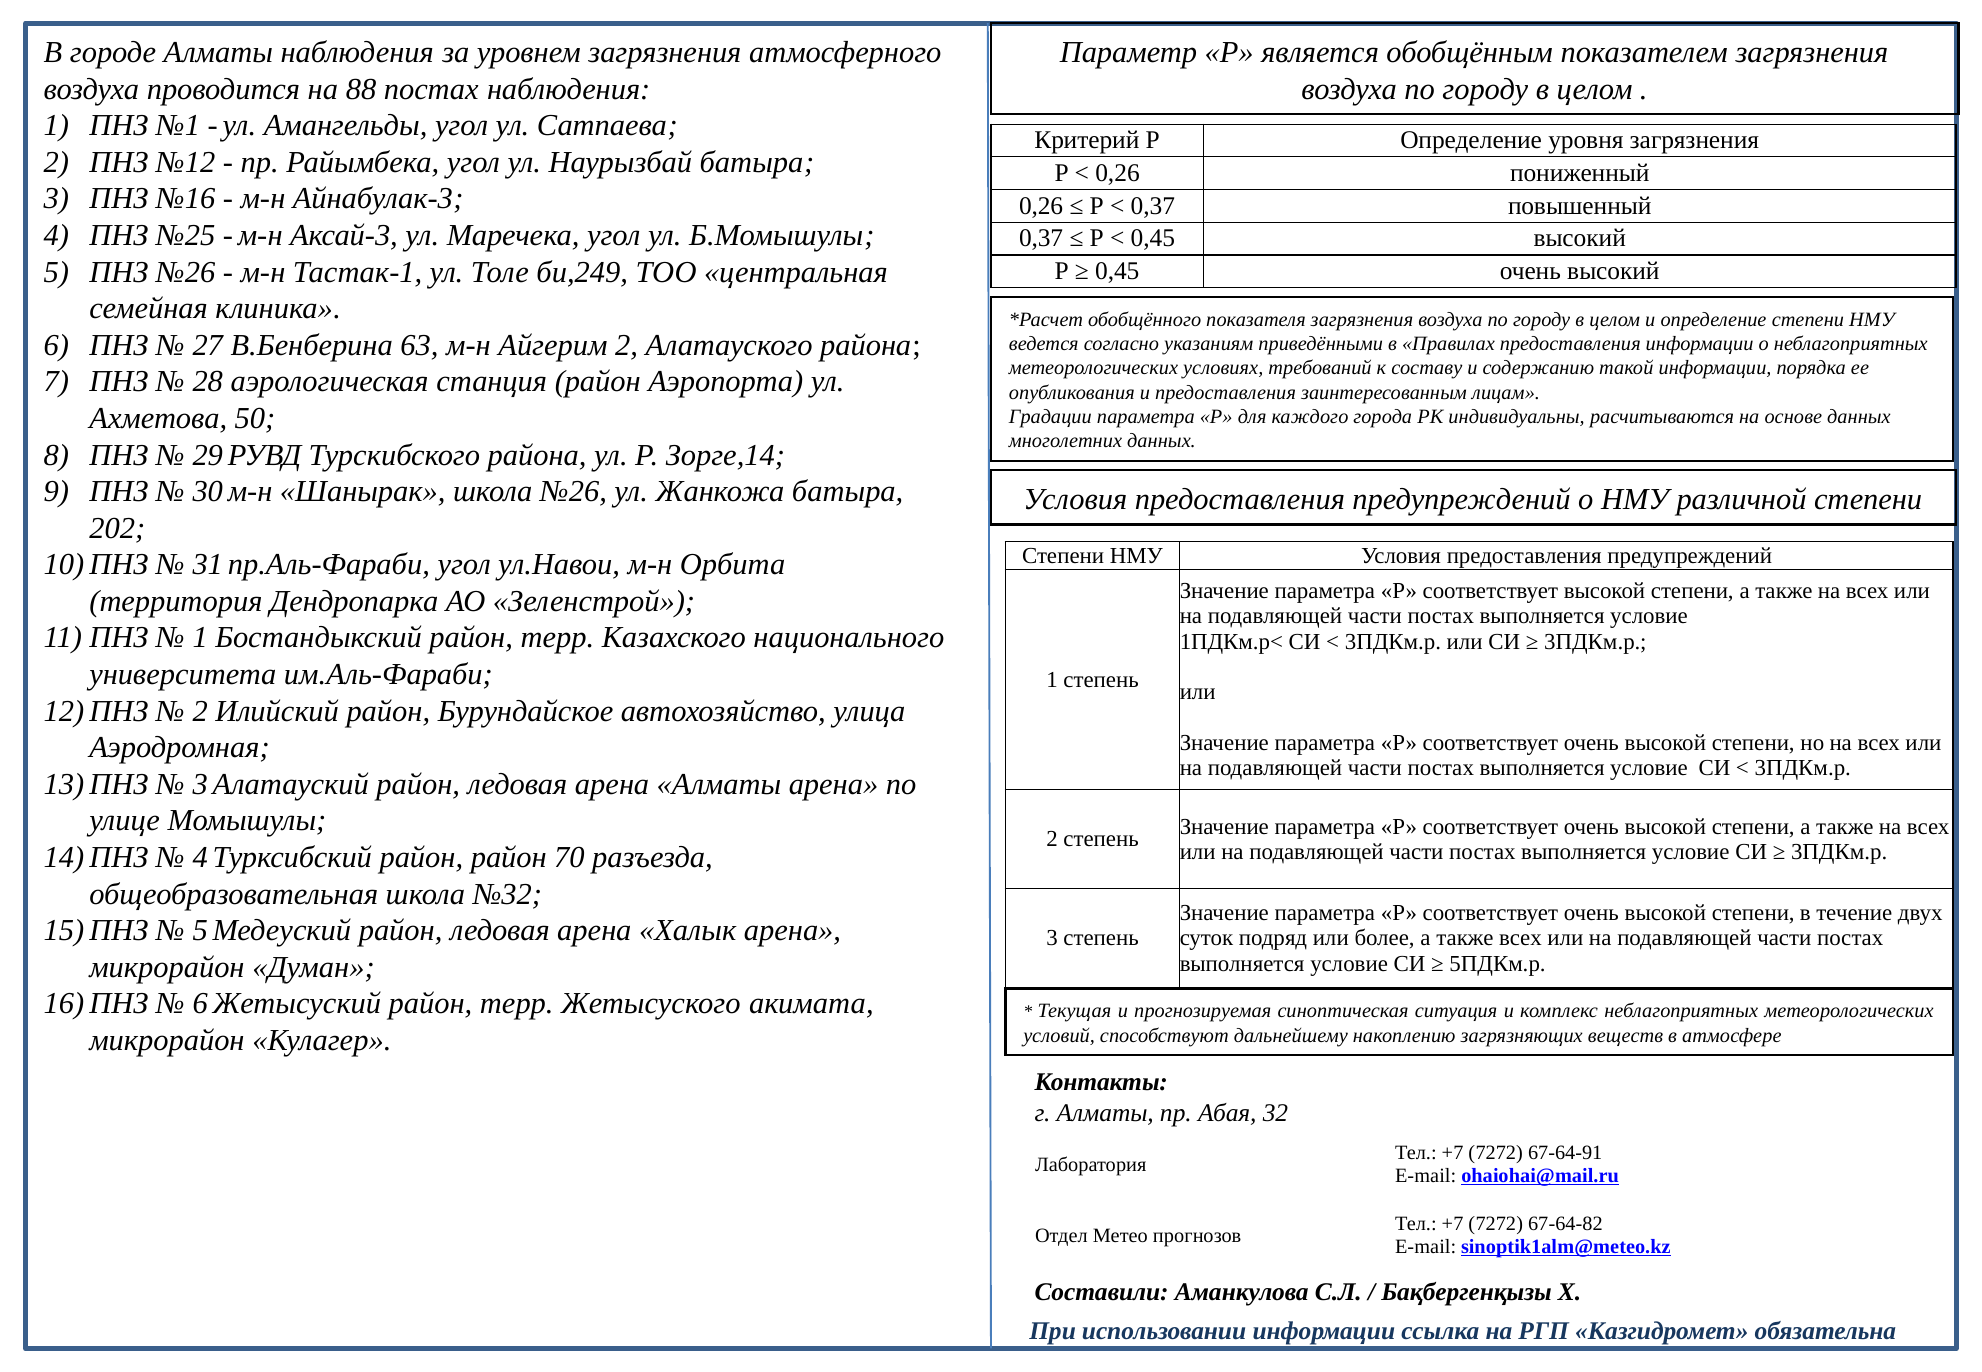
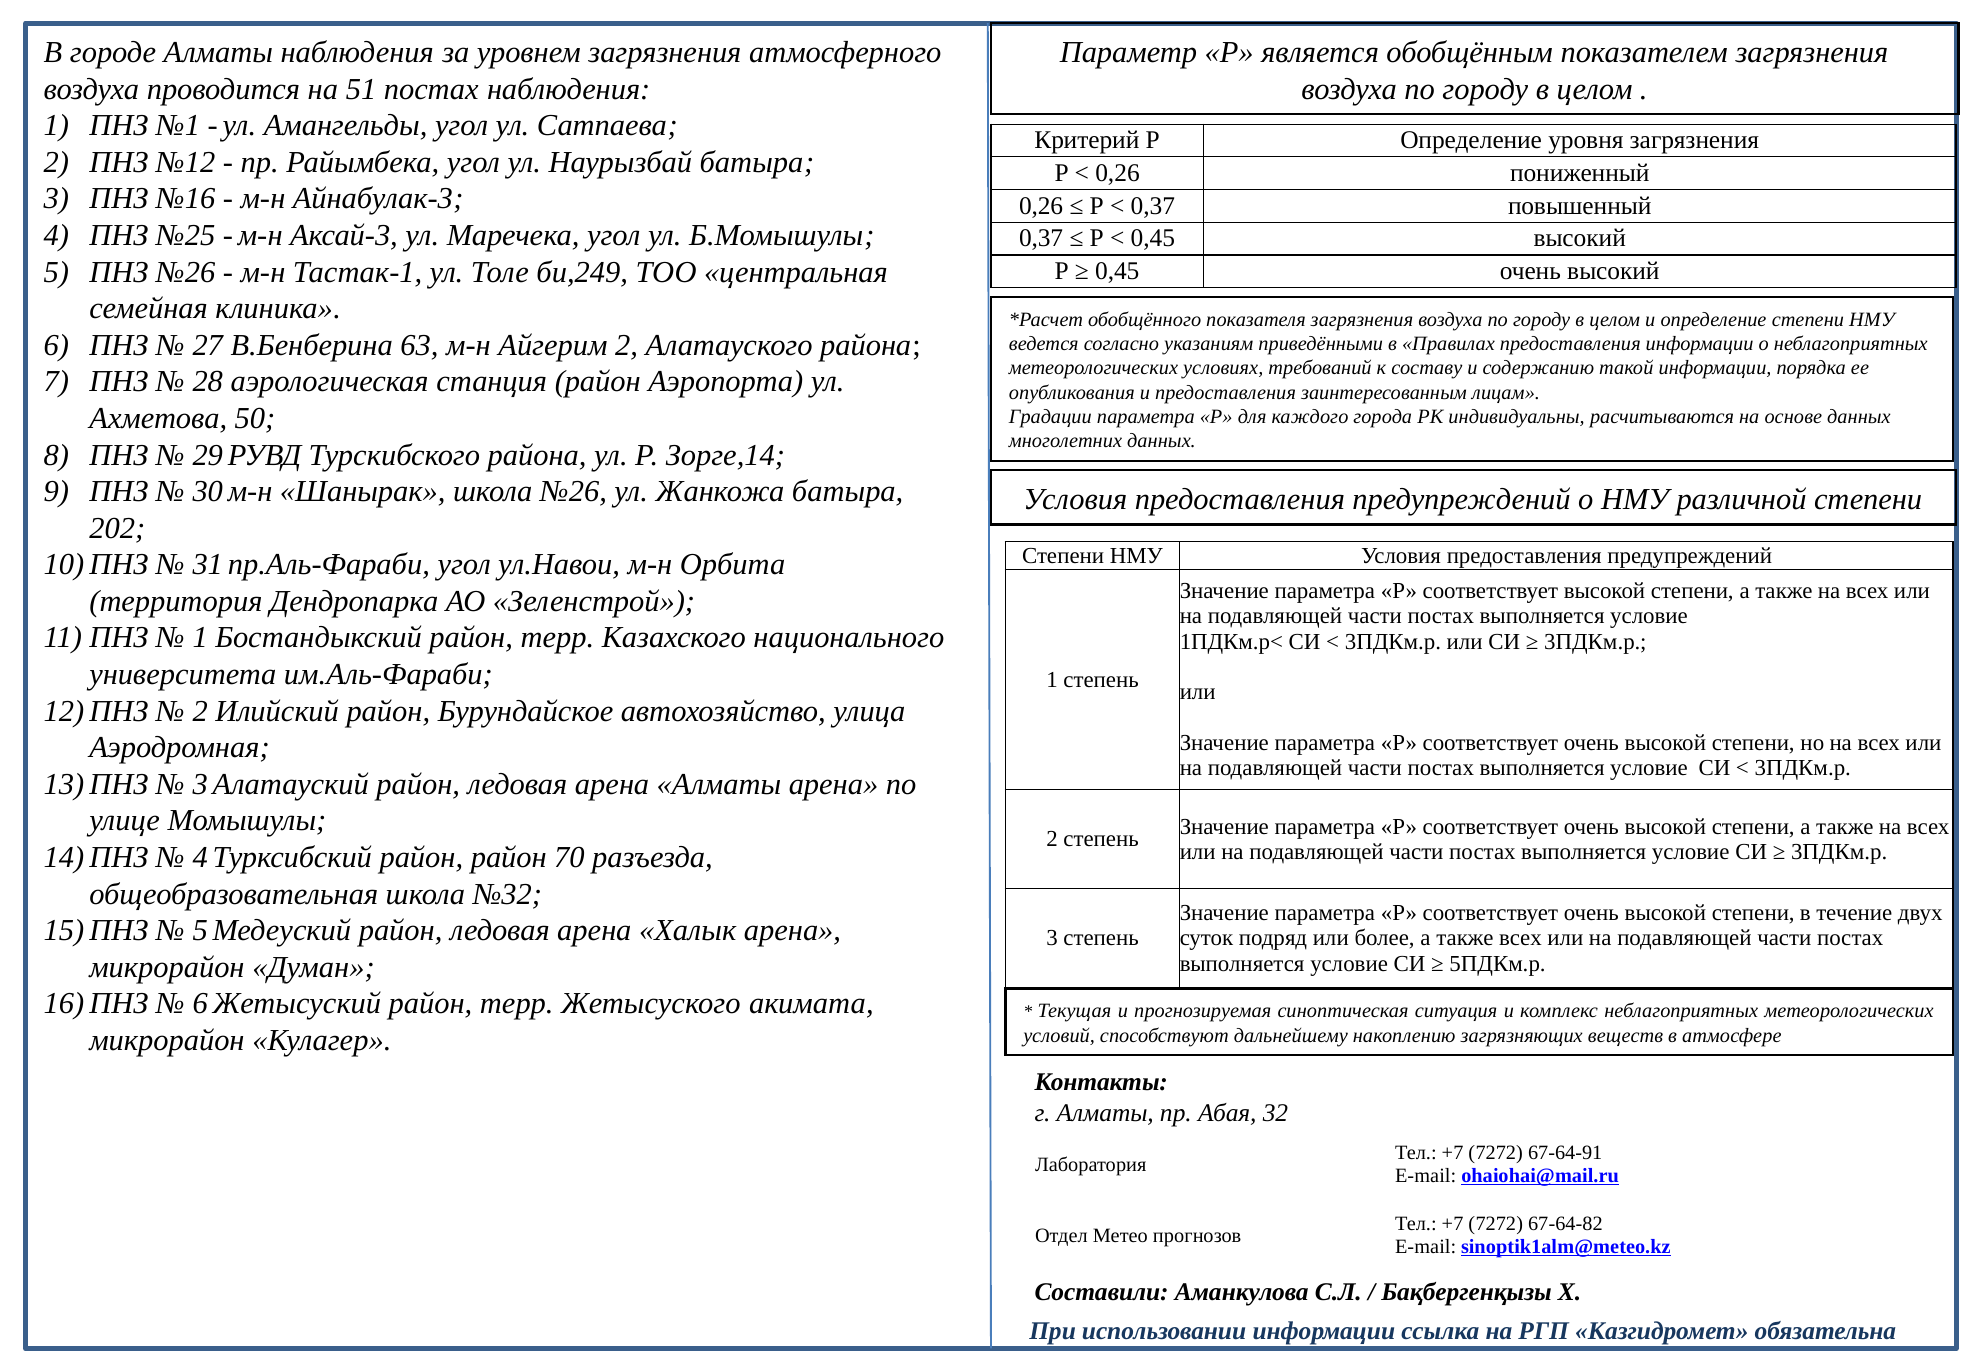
88: 88 -> 51
